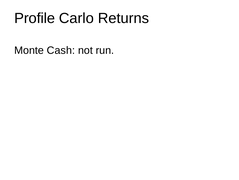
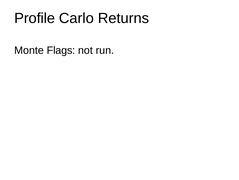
Cash: Cash -> Flags
